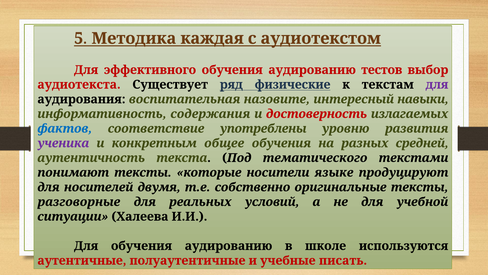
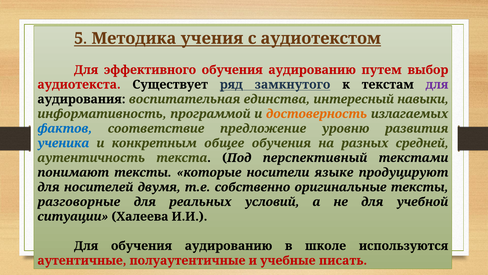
каждая: каждая -> учения
тестов: тестов -> путем
физические: физические -> замкнутого
назовите: назовите -> единства
содержания: содержания -> программой
достоверность colour: red -> orange
употреблены: употреблены -> предложение
ученика colour: purple -> blue
тематического: тематического -> перспективный
